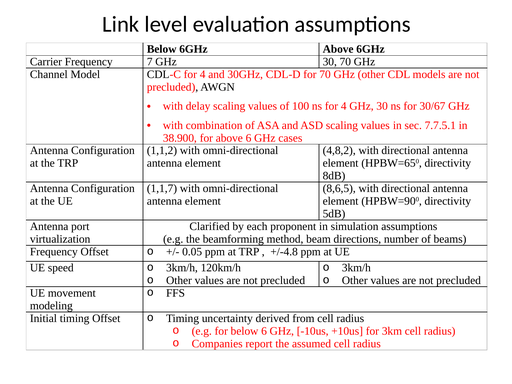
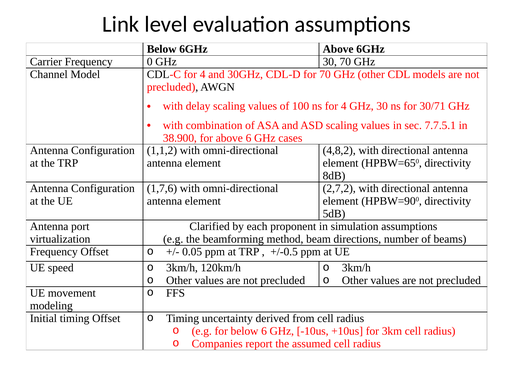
7: 7 -> 0
30/67: 30/67 -> 30/71
1,1,7: 1,1,7 -> 1,7,6
8,6,5: 8,6,5 -> 2,7,2
+/-4.8: +/-4.8 -> +/-0.5
